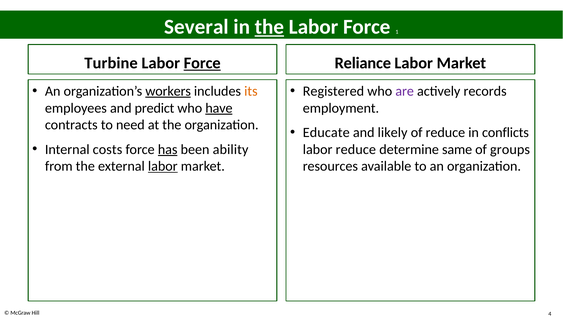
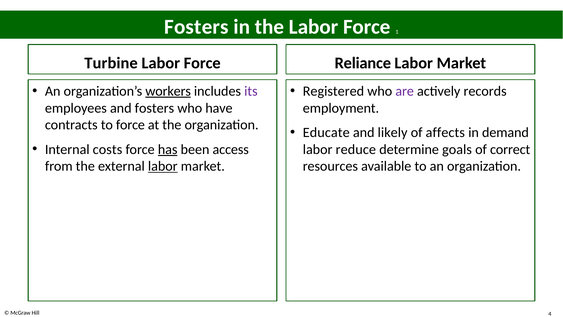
Several at (196, 27): Several -> Fosters
the at (269, 27) underline: present -> none
Force at (202, 63) underline: present -> none
its colour: orange -> purple
and predict: predict -> fosters
have underline: present -> none
to need: need -> force
of reduce: reduce -> affects
conflicts: conflicts -> demand
ability: ability -> access
same: same -> goals
groups: groups -> correct
